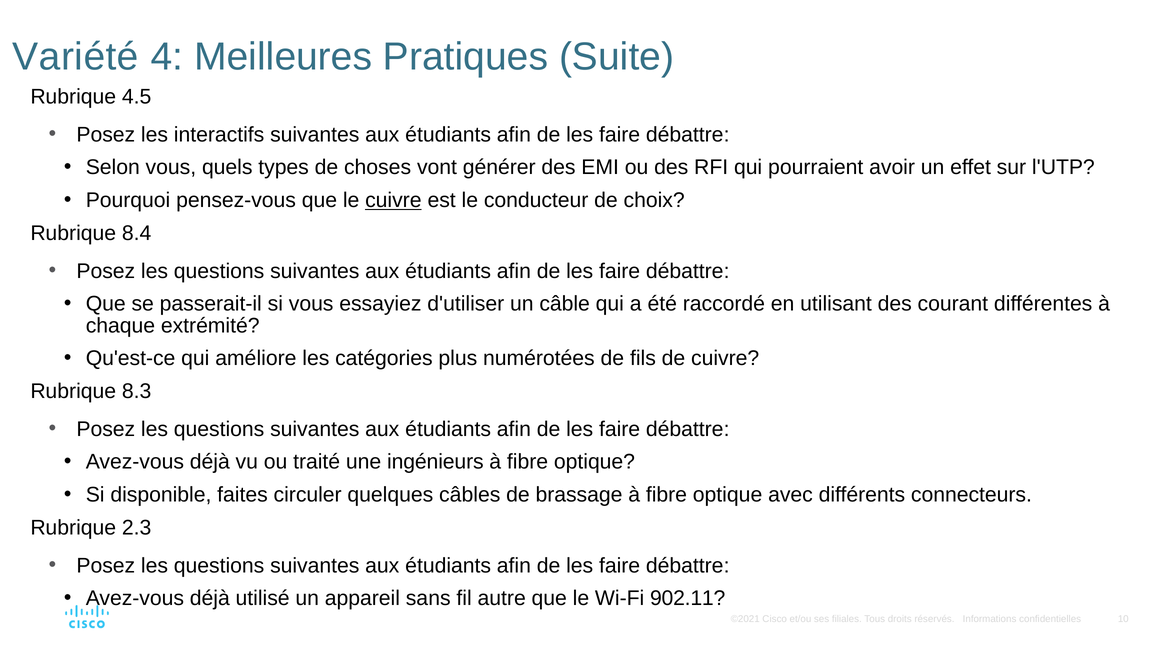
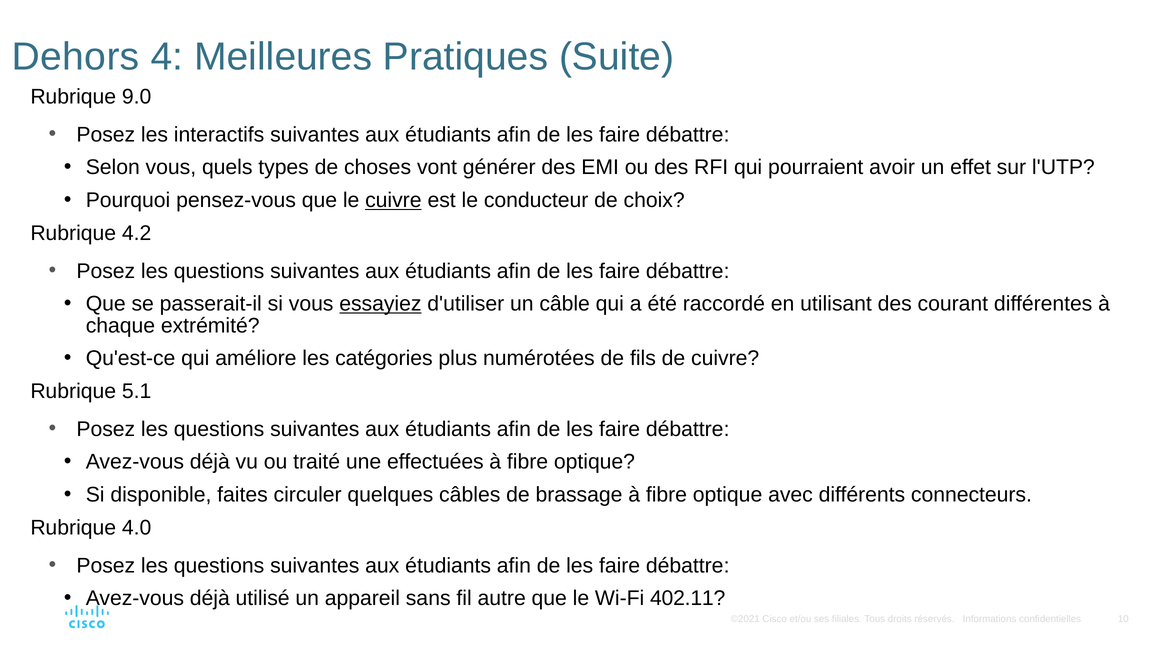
Variété: Variété -> Dehors
4.5: 4.5 -> 9.0
8.4: 8.4 -> 4.2
essayiez underline: none -> present
8.3: 8.3 -> 5.1
ingénieurs: ingénieurs -> effectuées
2.3: 2.3 -> 4.0
902.11: 902.11 -> 402.11
